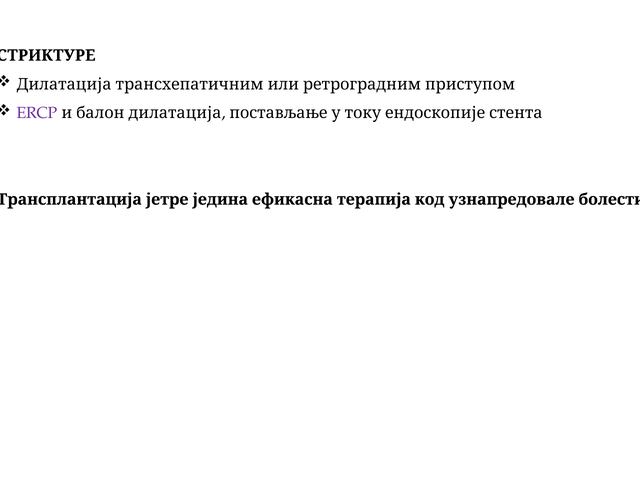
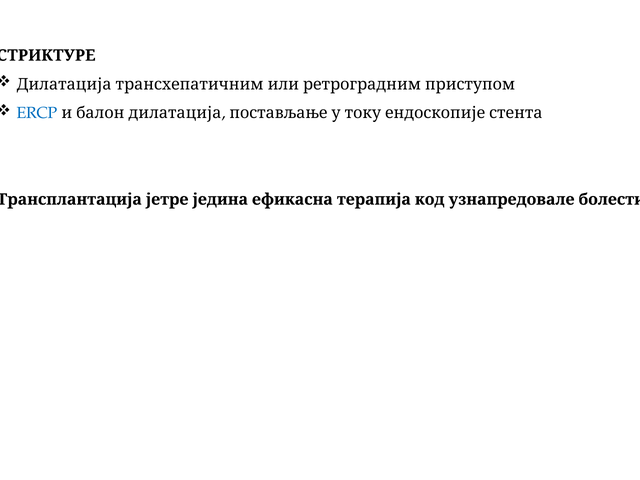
ERCP colour: purple -> blue
